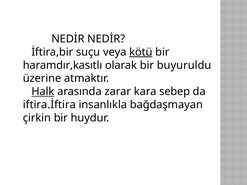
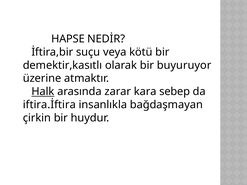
NEDİR at (68, 39): NEDİR -> HAPSE
kötü underline: present -> none
haramdır,kasıtlı: haramdır,kasıtlı -> demektir,kasıtlı
buyuruldu: buyuruldu -> buyuruyor
